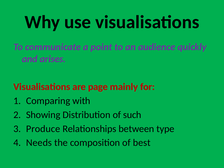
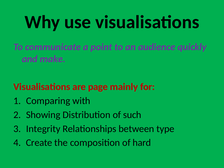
arises: arises -> make
Produce: Produce -> Integrity
Needs: Needs -> Create
best: best -> hard
